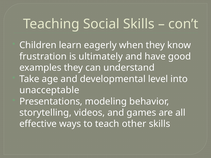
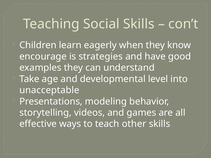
frustration: frustration -> encourage
ultimately: ultimately -> strategies
